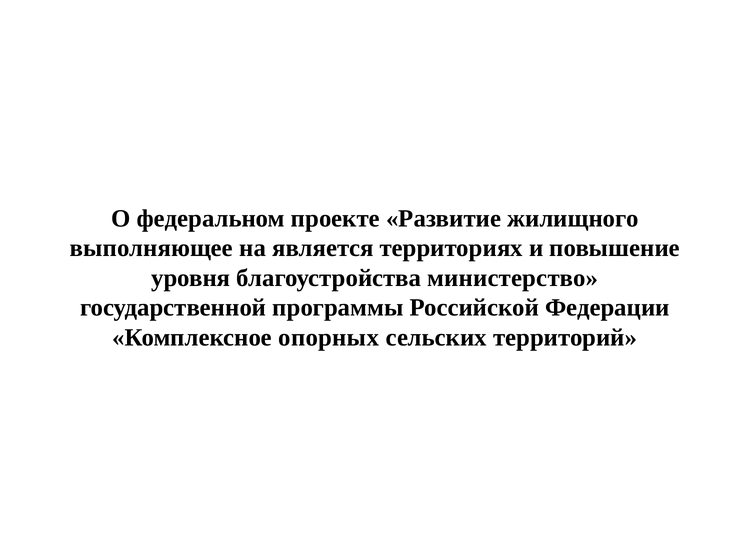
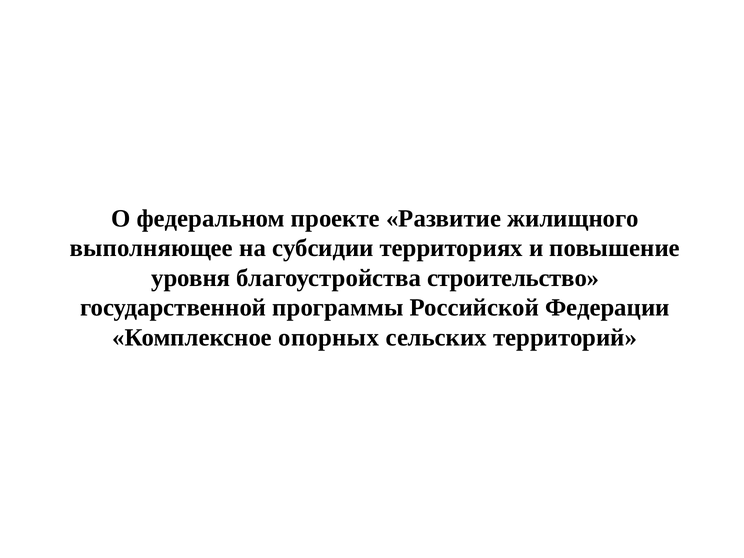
является: является -> субсидии
министерство: министерство -> строительство
